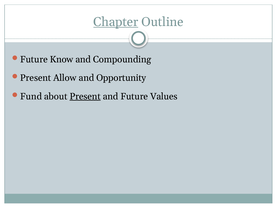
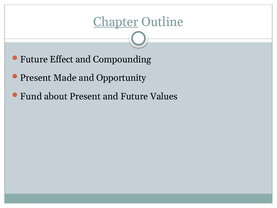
Know: Know -> Effect
Allow: Allow -> Made
Present at (85, 96) underline: present -> none
